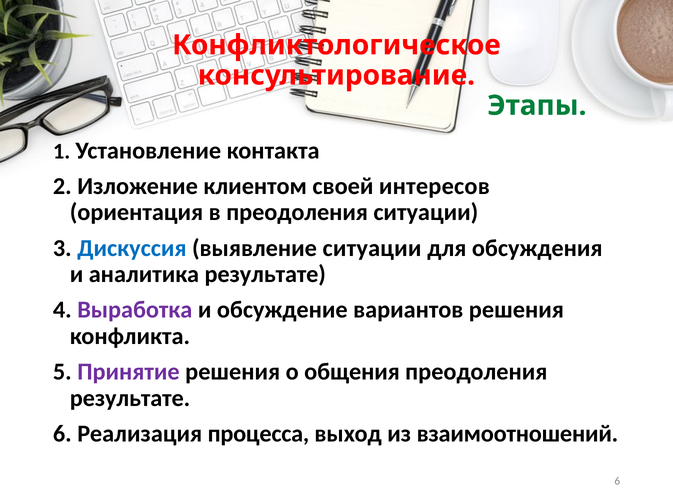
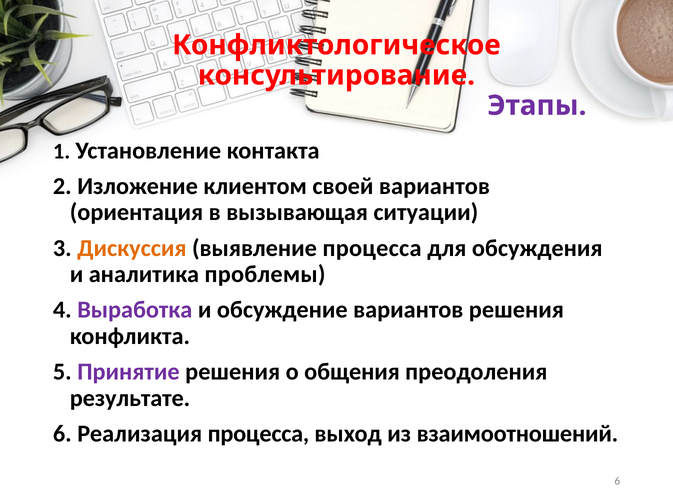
Этапы colour: green -> purple
своей интересов: интересов -> вариантов
в преодоления: преодоления -> вызывающая
Дискуссия colour: blue -> orange
выявление ситуации: ситуации -> процесса
аналитика результате: результате -> проблемы
